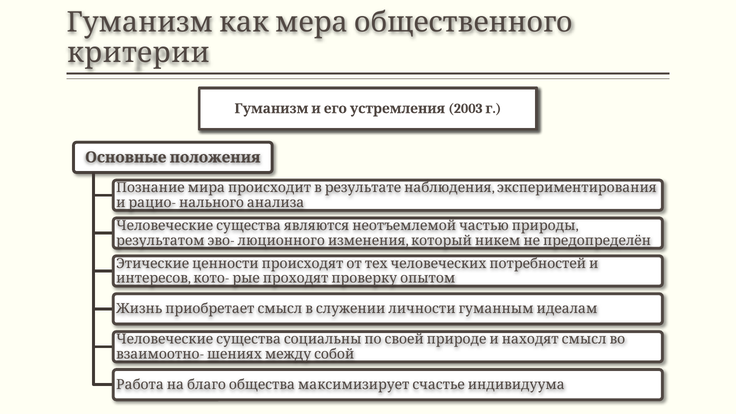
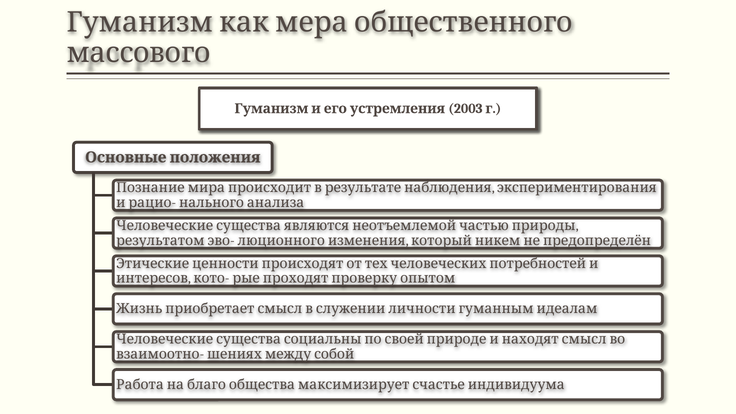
критерии: критерии -> массового
